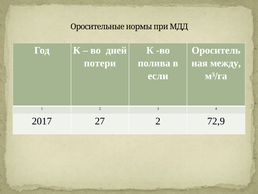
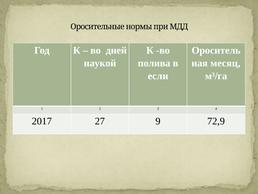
потери: потери -> наукой
между: между -> месяц
27 2: 2 -> 9
